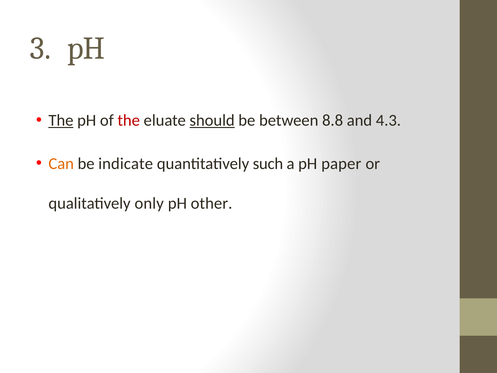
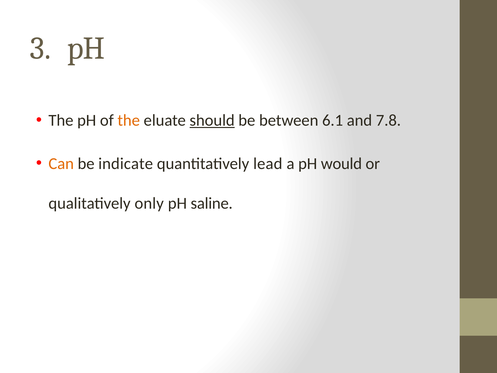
The at (61, 120) underline: present -> none
the at (129, 120) colour: red -> orange
8.8: 8.8 -> 6.1
4.3: 4.3 -> 7.8
such: such -> lead
paper: paper -> would
other: other -> saline
